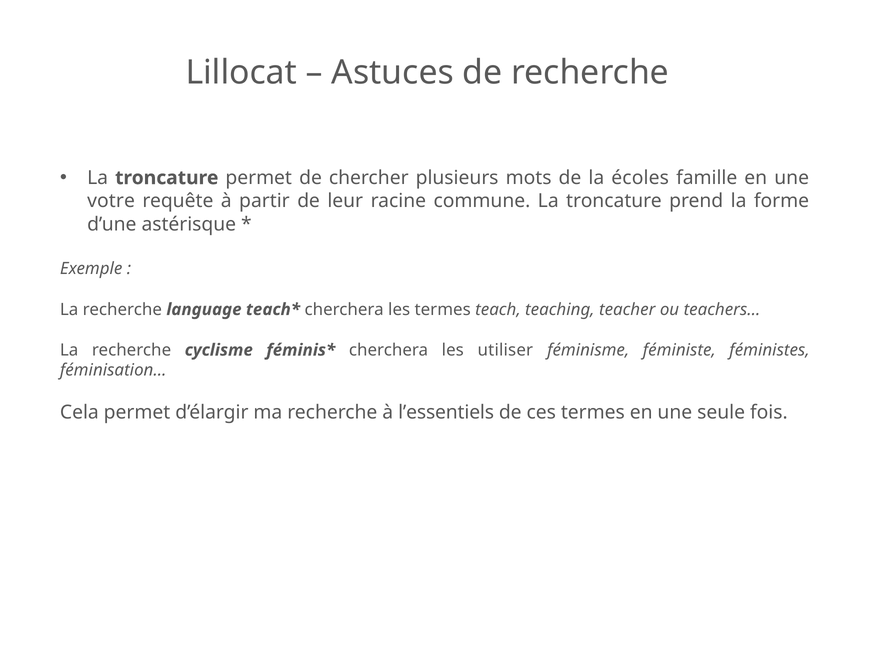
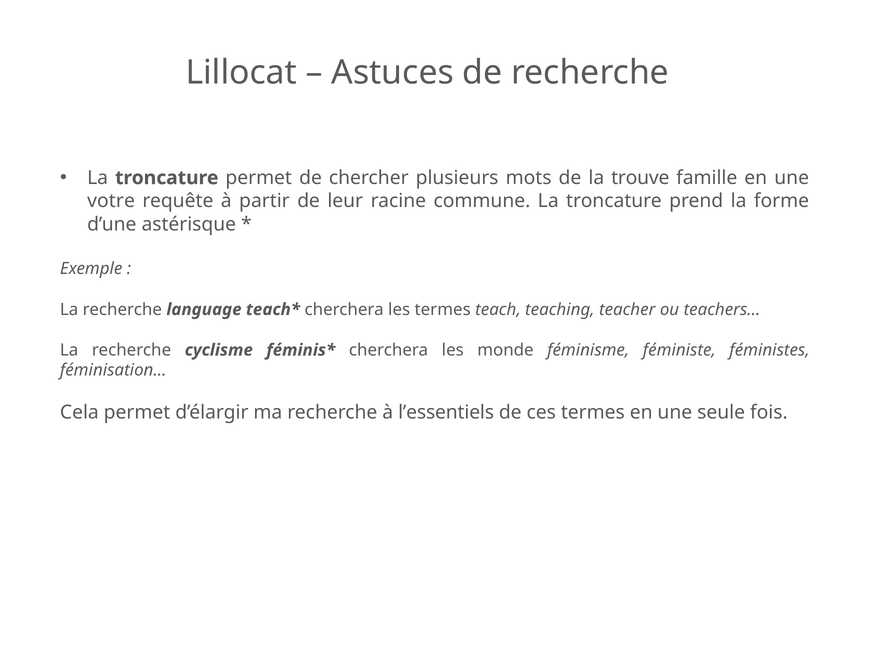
écoles: écoles -> trouve
utiliser: utiliser -> monde
